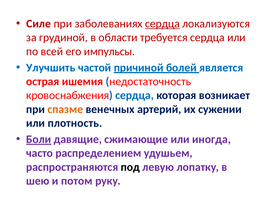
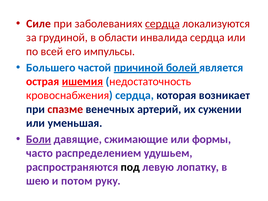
требуется: требуется -> инвалида
Улучшить: Улучшить -> Большего
ишемия underline: none -> present
спазме colour: orange -> red
плотность: плотность -> уменьшая
иногда: иногда -> формы
